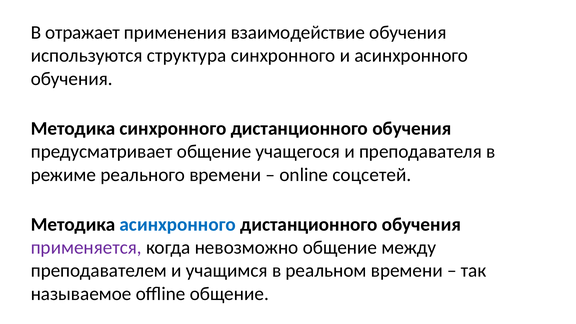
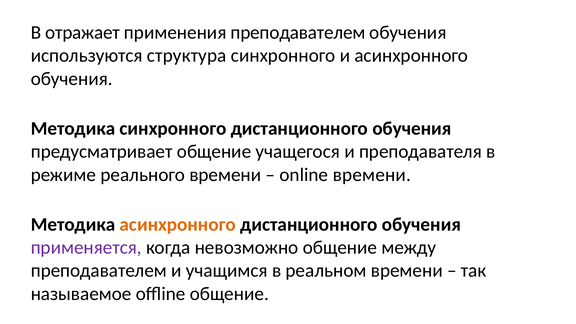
применения взаимодействие: взаимодействие -> преподавателем
online соцсетей: соцсетей -> времени
асинхронного at (178, 225) colour: blue -> orange
